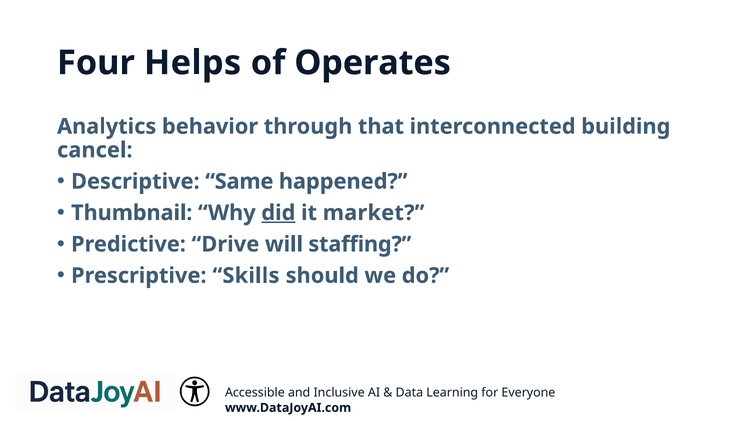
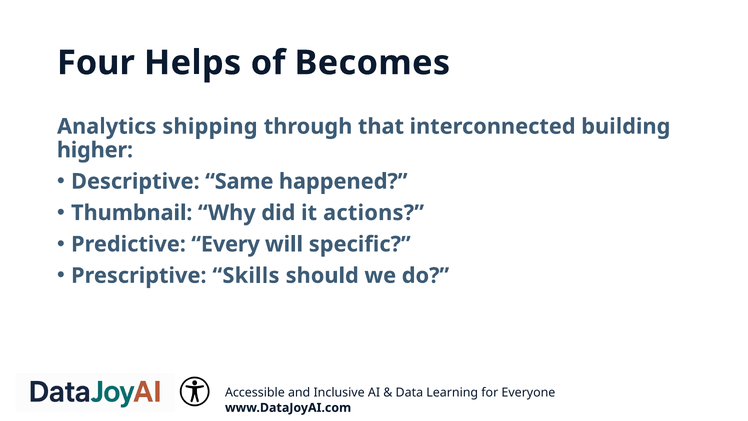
Operates: Operates -> Becomes
behavior: behavior -> shipping
cancel: cancel -> higher
did underline: present -> none
market: market -> actions
Drive: Drive -> Every
staffing: staffing -> specific
